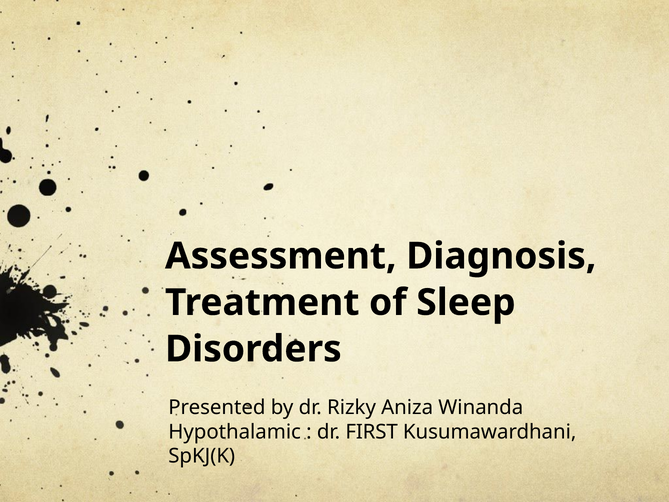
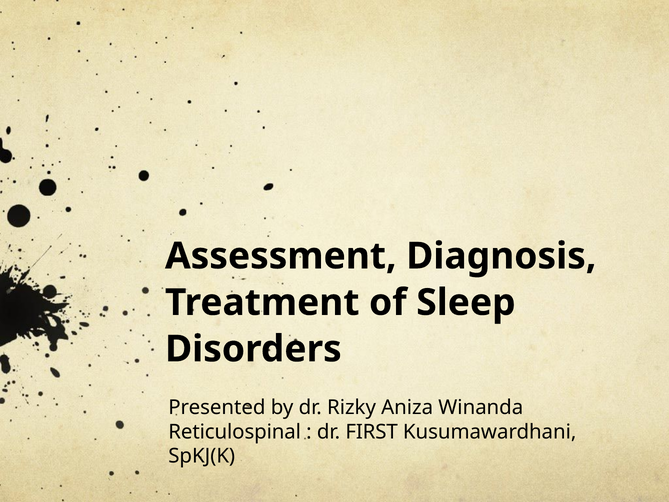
Hypothalamic: Hypothalamic -> Reticulospinal
